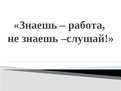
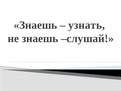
работа: работа -> узнать
